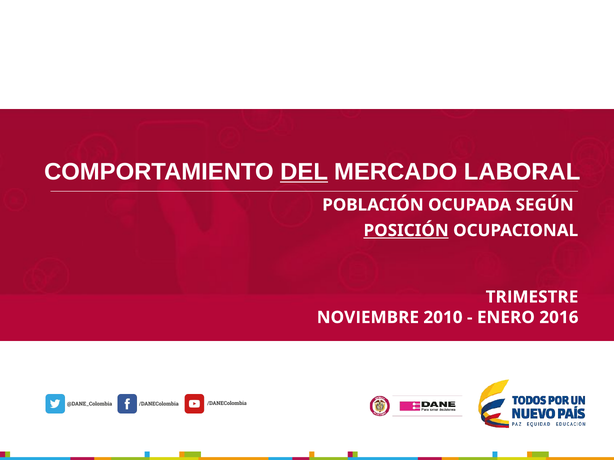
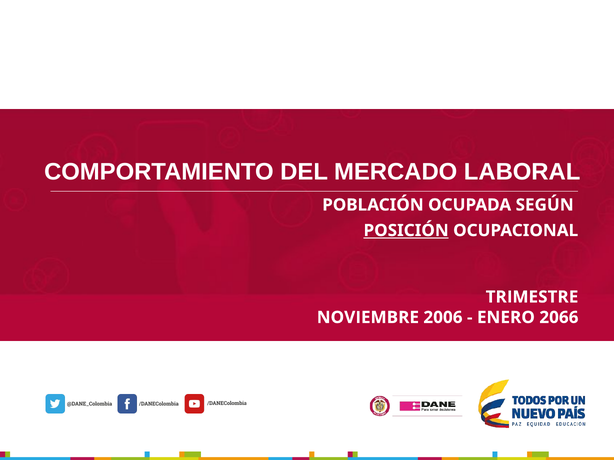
DEL underline: present -> none
2010: 2010 -> 2006
2016: 2016 -> 2066
